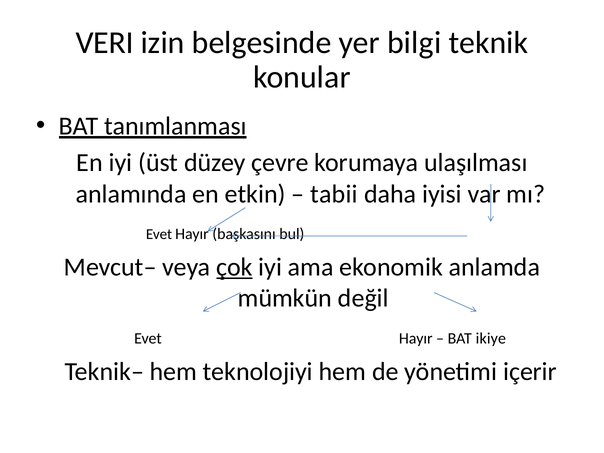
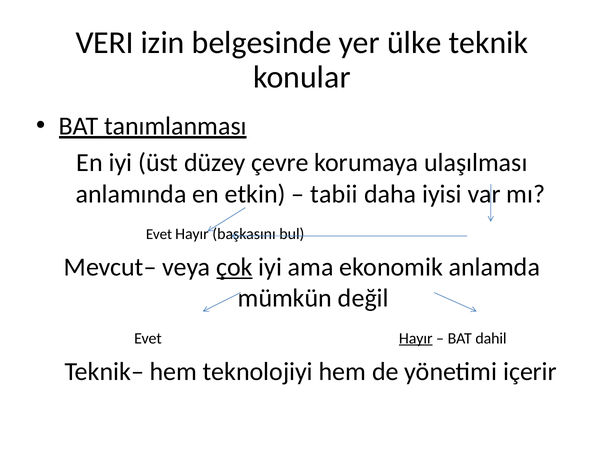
bilgi: bilgi -> ülke
Hayır underline: none -> present
ikiye: ikiye -> dahil
